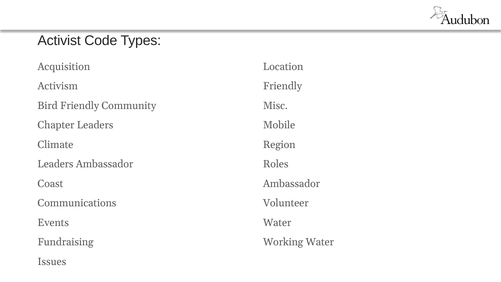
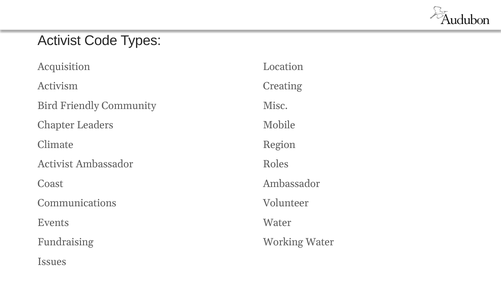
Friendly at (283, 86): Friendly -> Creating
Leaders at (55, 164): Leaders -> Activist
